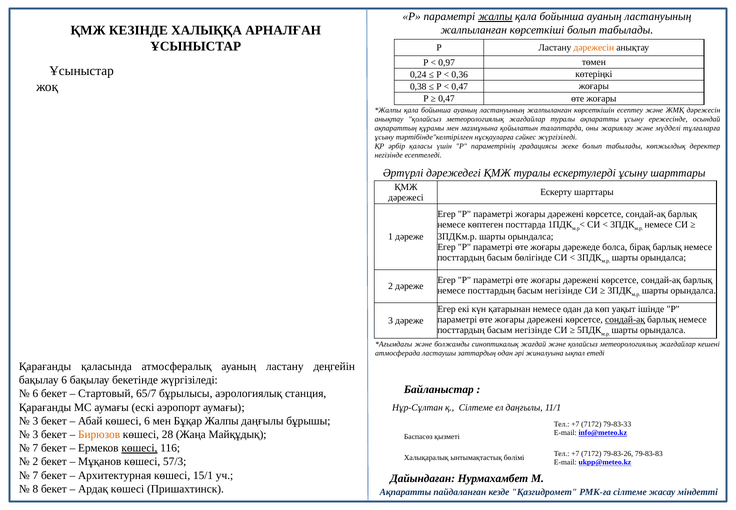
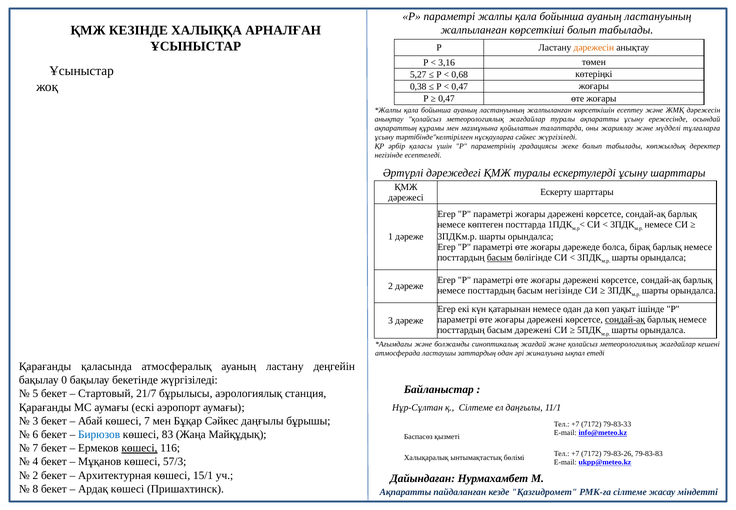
жалпы at (495, 17) underline: present -> none
0,97: 0,97 -> 3,16
0,24: 0,24 -> 5,27
0,36: 0,36 -> 0,68
басым at (500, 257) underline: none -> present
негізінде at (533, 330): негізінде -> дәрежені
бақылау 6: 6 -> 0
6 at (35, 393): 6 -> 5
65/7: 65/7 -> 21/7
көшесі 6: 6 -> 7
Бұқар Жалпы: Жалпы -> Сәйкес
3 at (35, 434): 3 -> 6
Бирюзов colour: orange -> blue
28: 28 -> 83
2 at (35, 461): 2 -> 4
7 at (35, 475): 7 -> 2
